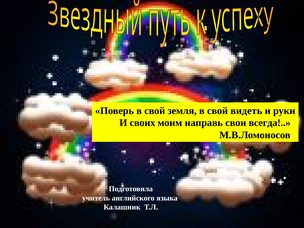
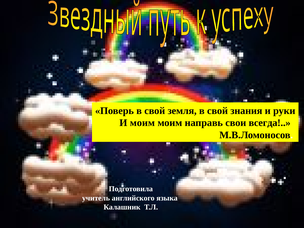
видеть: видеть -> знания
И своих: своих -> моим
